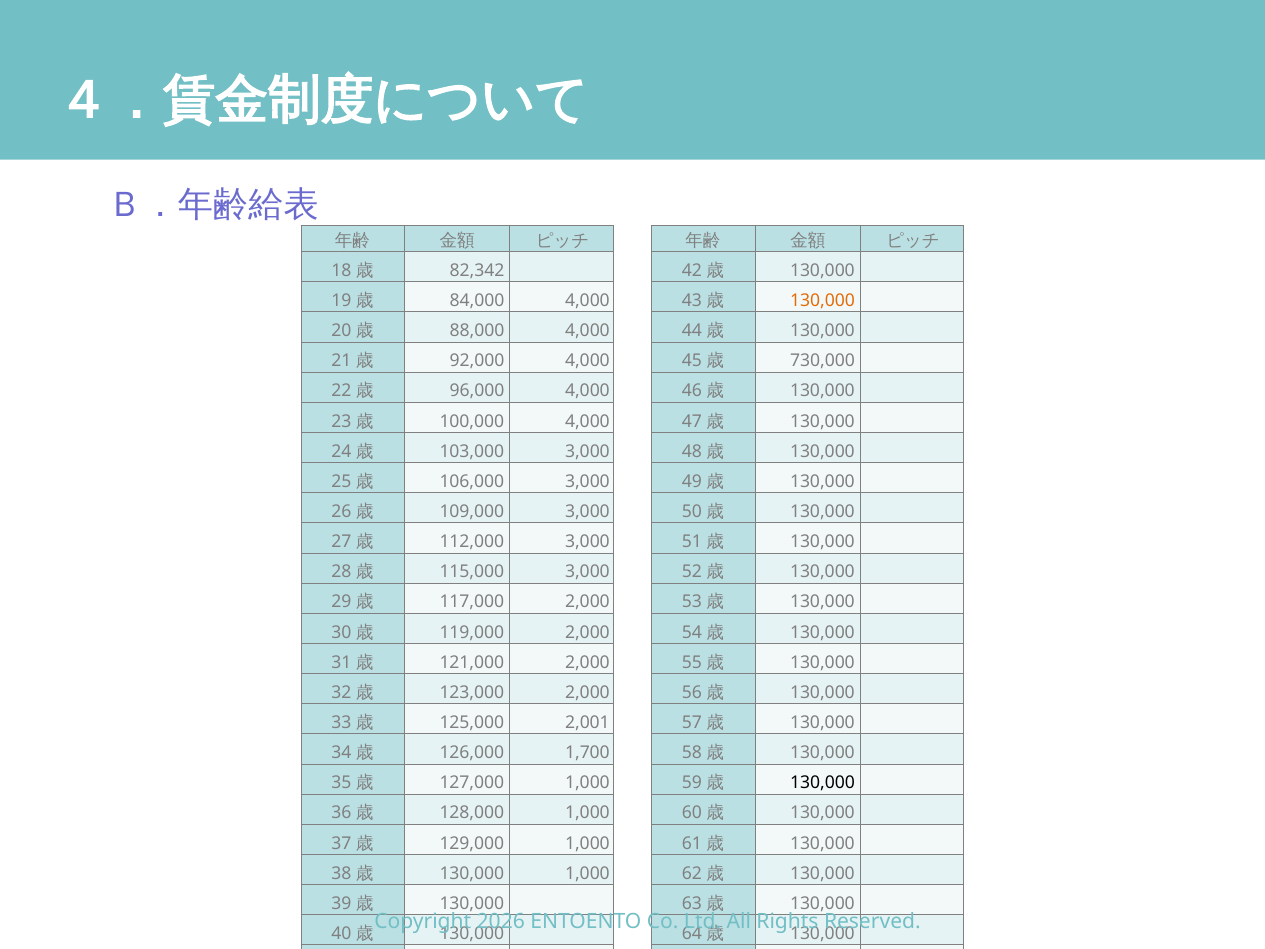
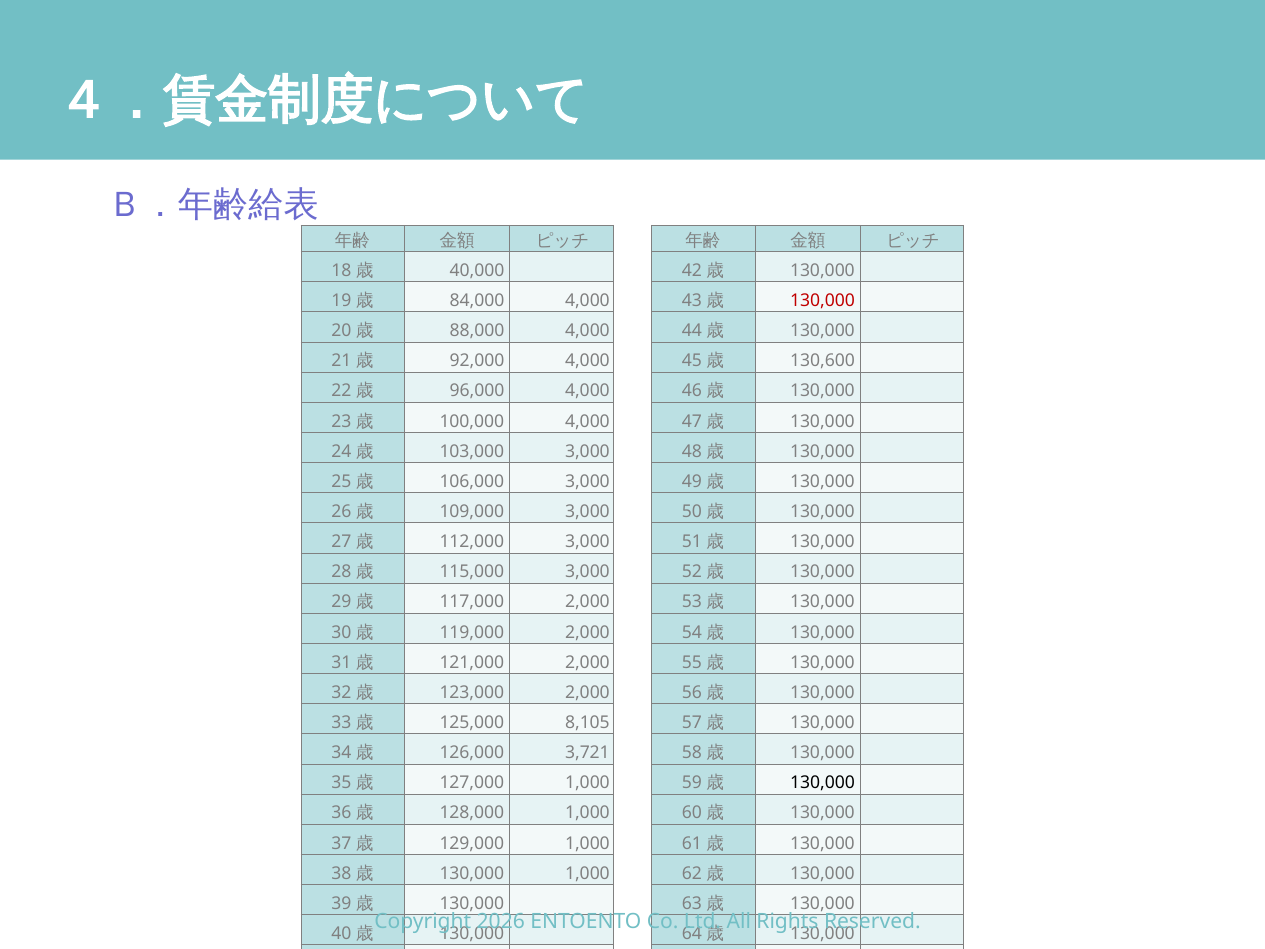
82,342: 82,342 -> 40,000
130,000 at (822, 301) colour: orange -> red
730,000: 730,000 -> 130,600
2,001: 2,001 -> 8,105
1,700: 1,700 -> 3,721
